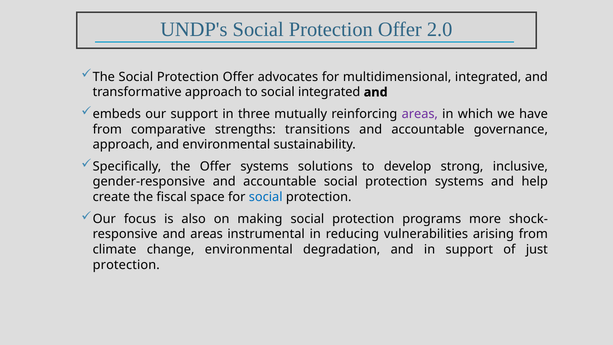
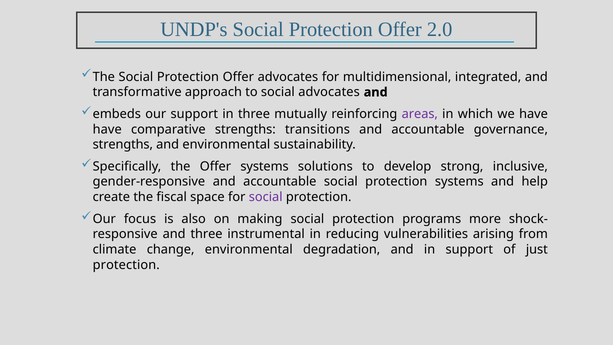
social integrated: integrated -> advocates
from at (107, 129): from -> have
approach at (123, 145): approach -> strengths
social at (266, 197) colour: blue -> purple
and areas: areas -> three
